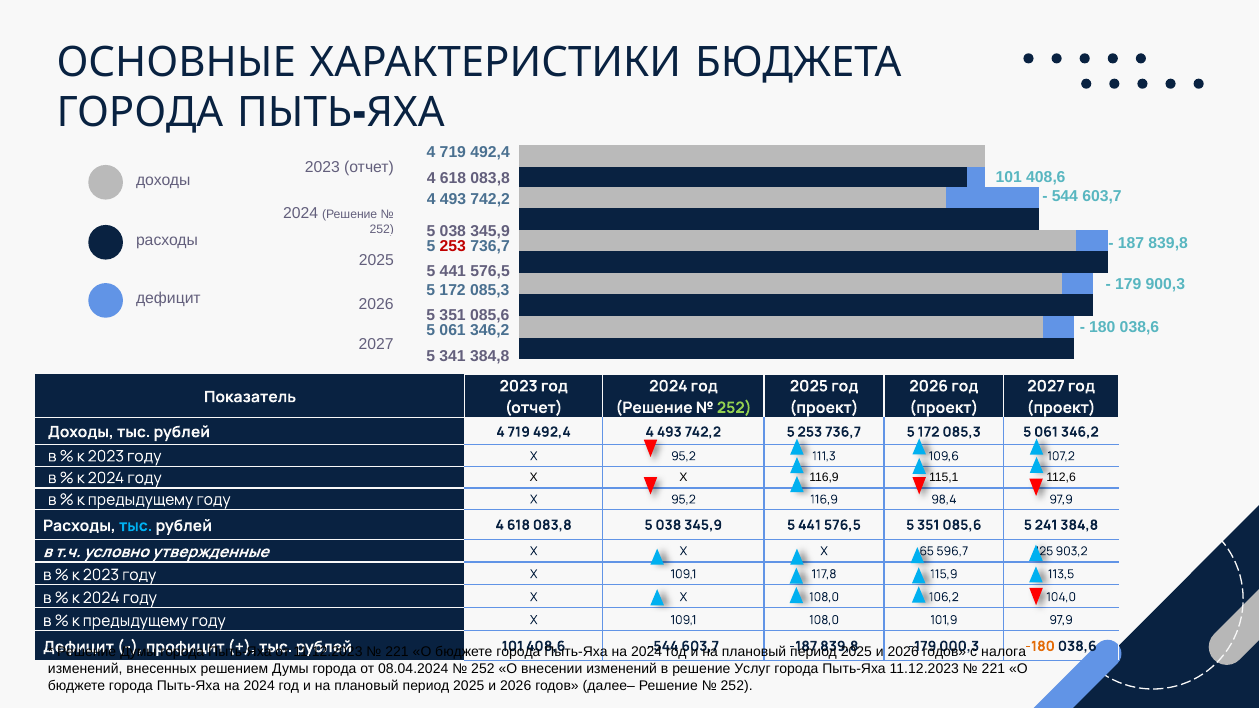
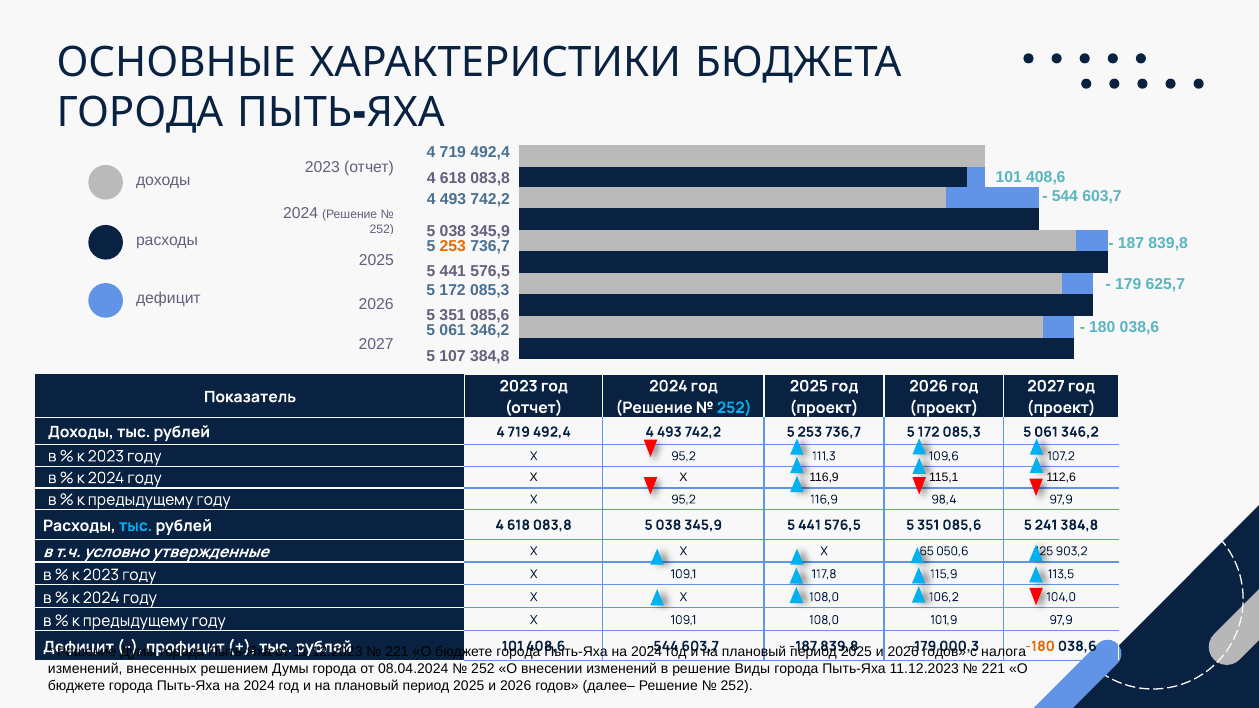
253 at (453, 246) colour: red -> orange
900,3: 900,3 -> 625,7
341: 341 -> 107
252 at (734, 408) colour: light green -> light blue
596,7: 596,7 -> 050,6
Услуг: Услуг -> Виды
